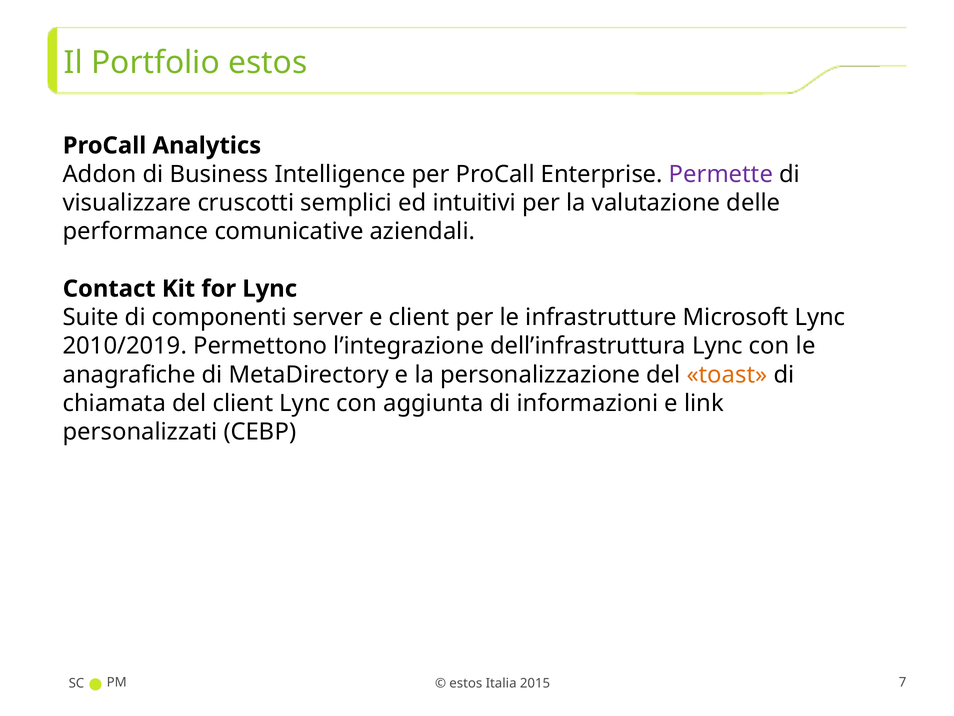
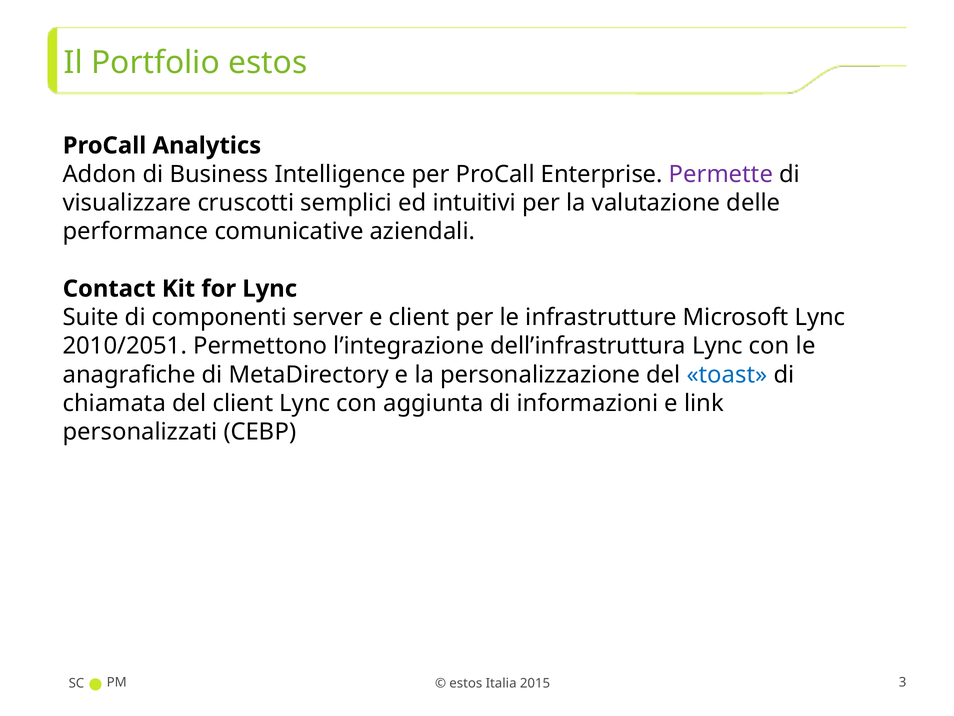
2010/2019: 2010/2019 -> 2010/2051
toast colour: orange -> blue
7: 7 -> 3
